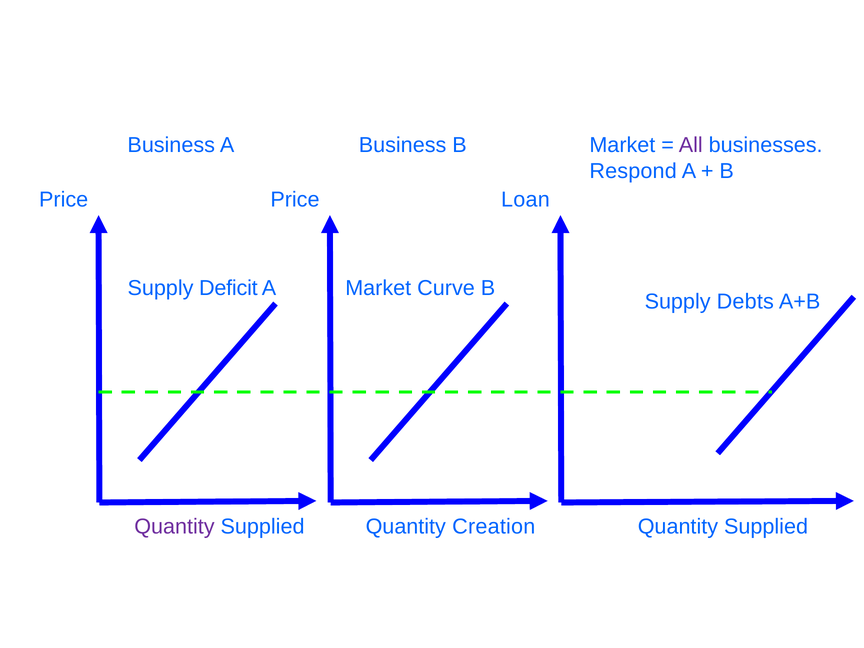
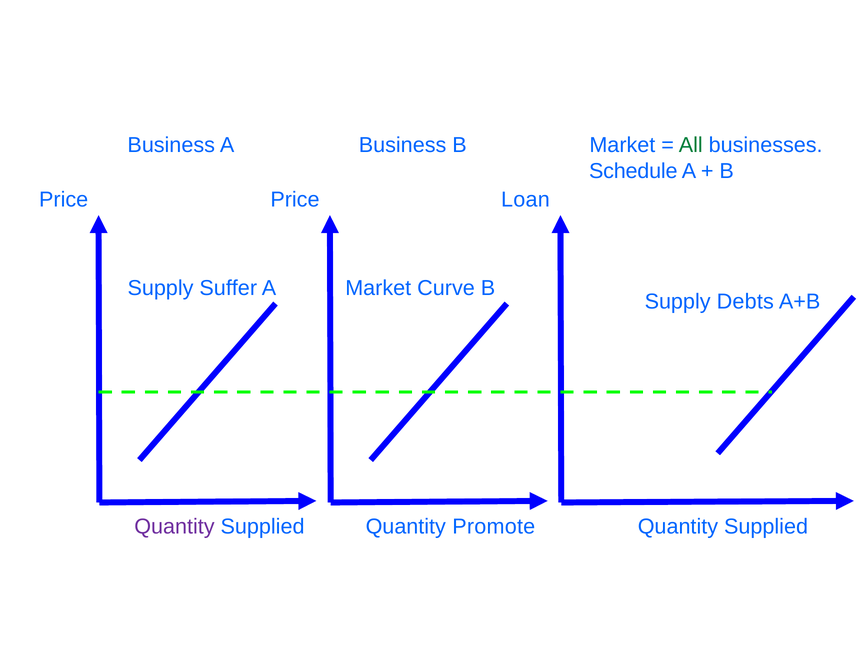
All colour: purple -> green
Respond: Respond -> Schedule
Deficit: Deficit -> Suffer
Creation: Creation -> Promote
